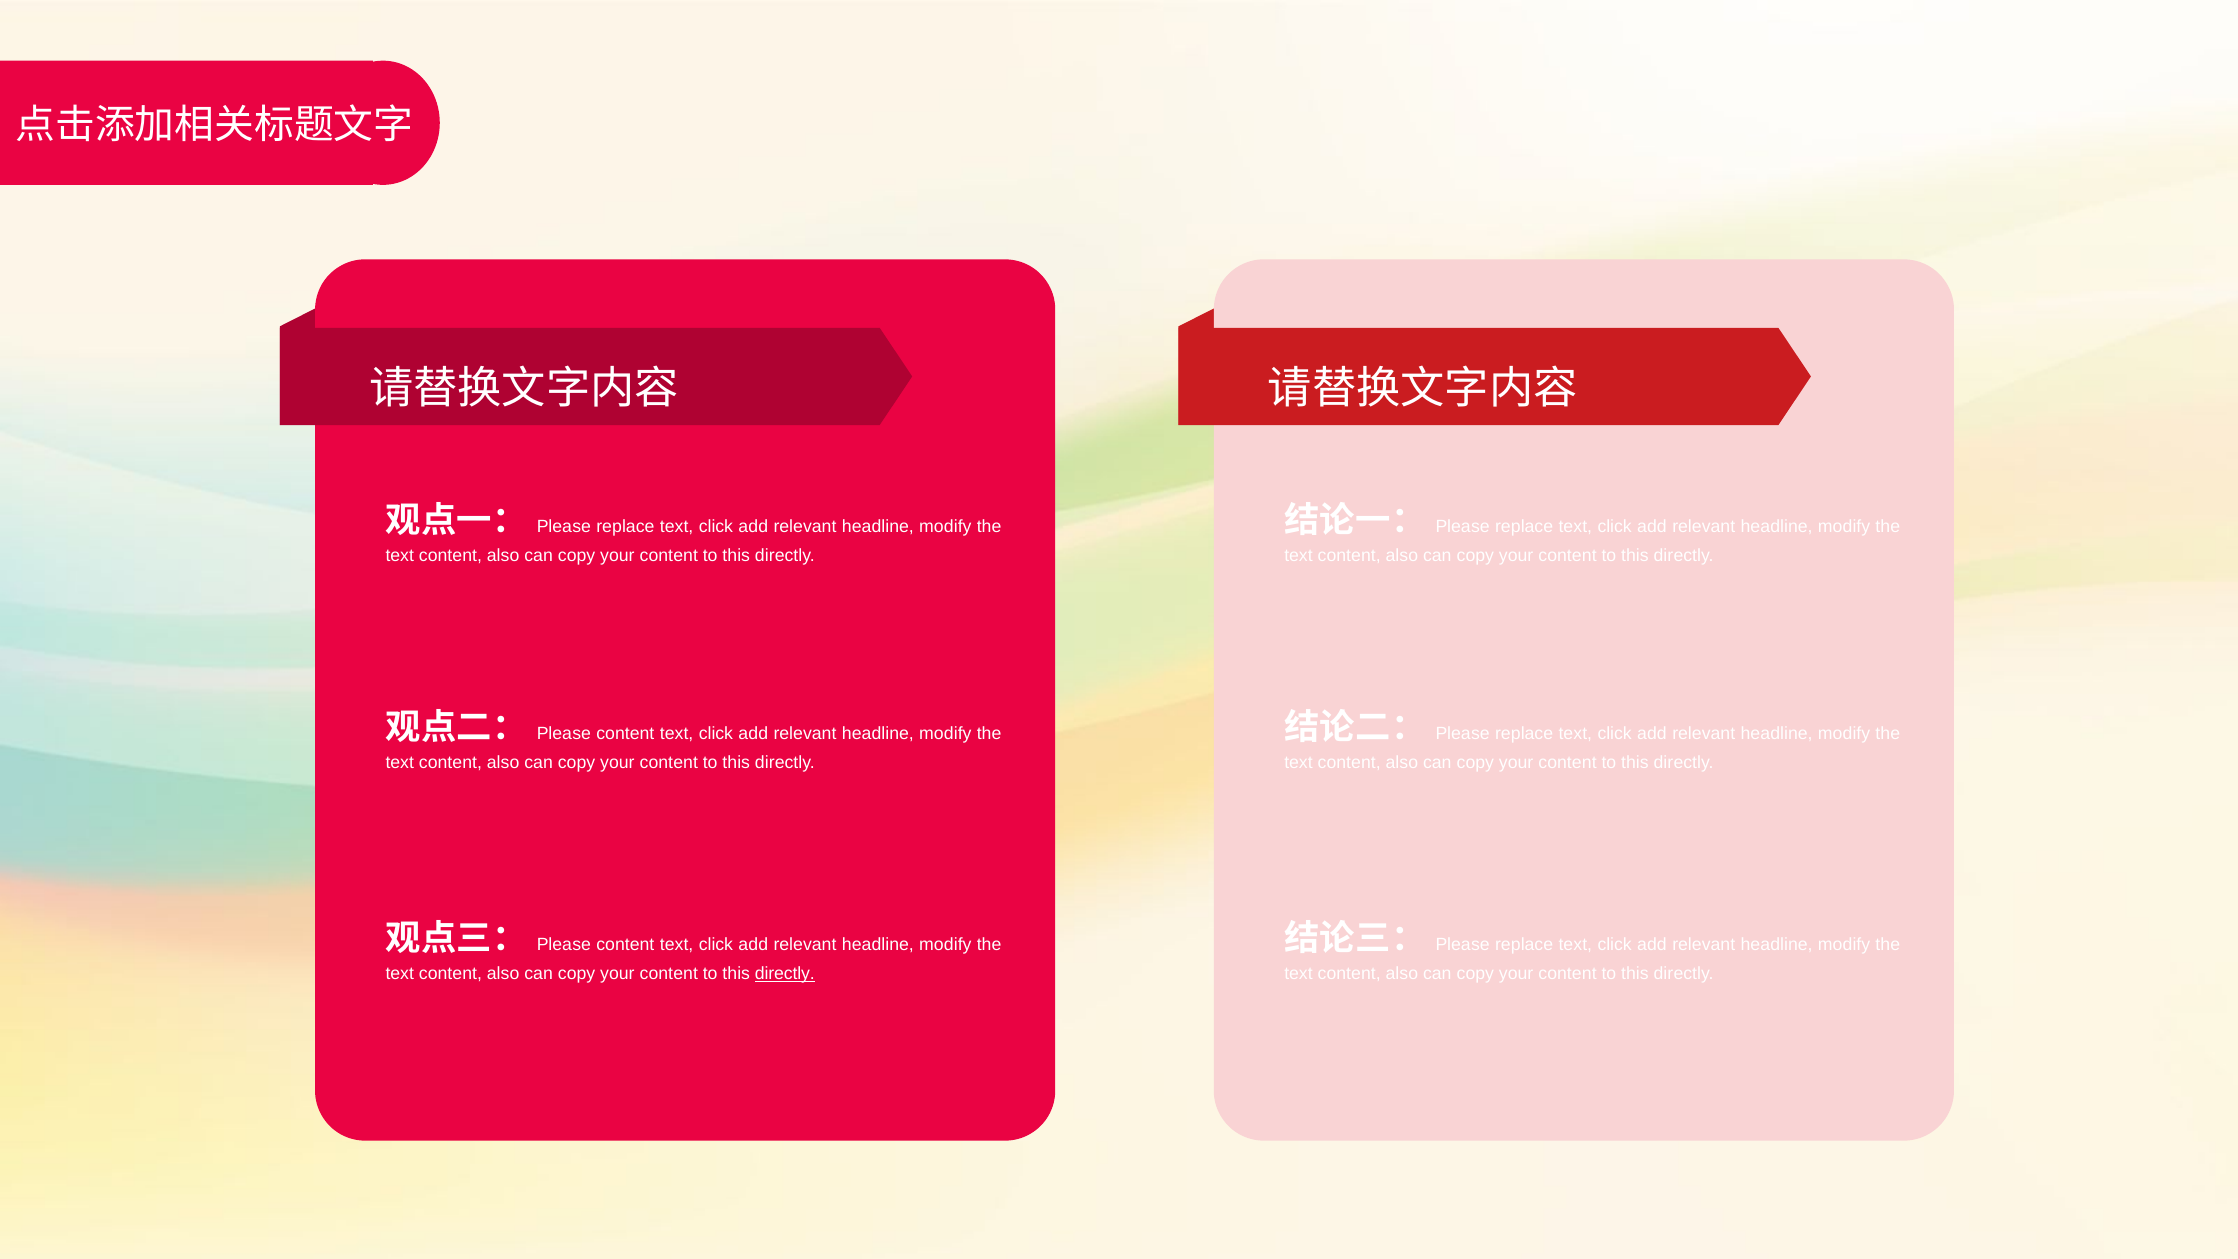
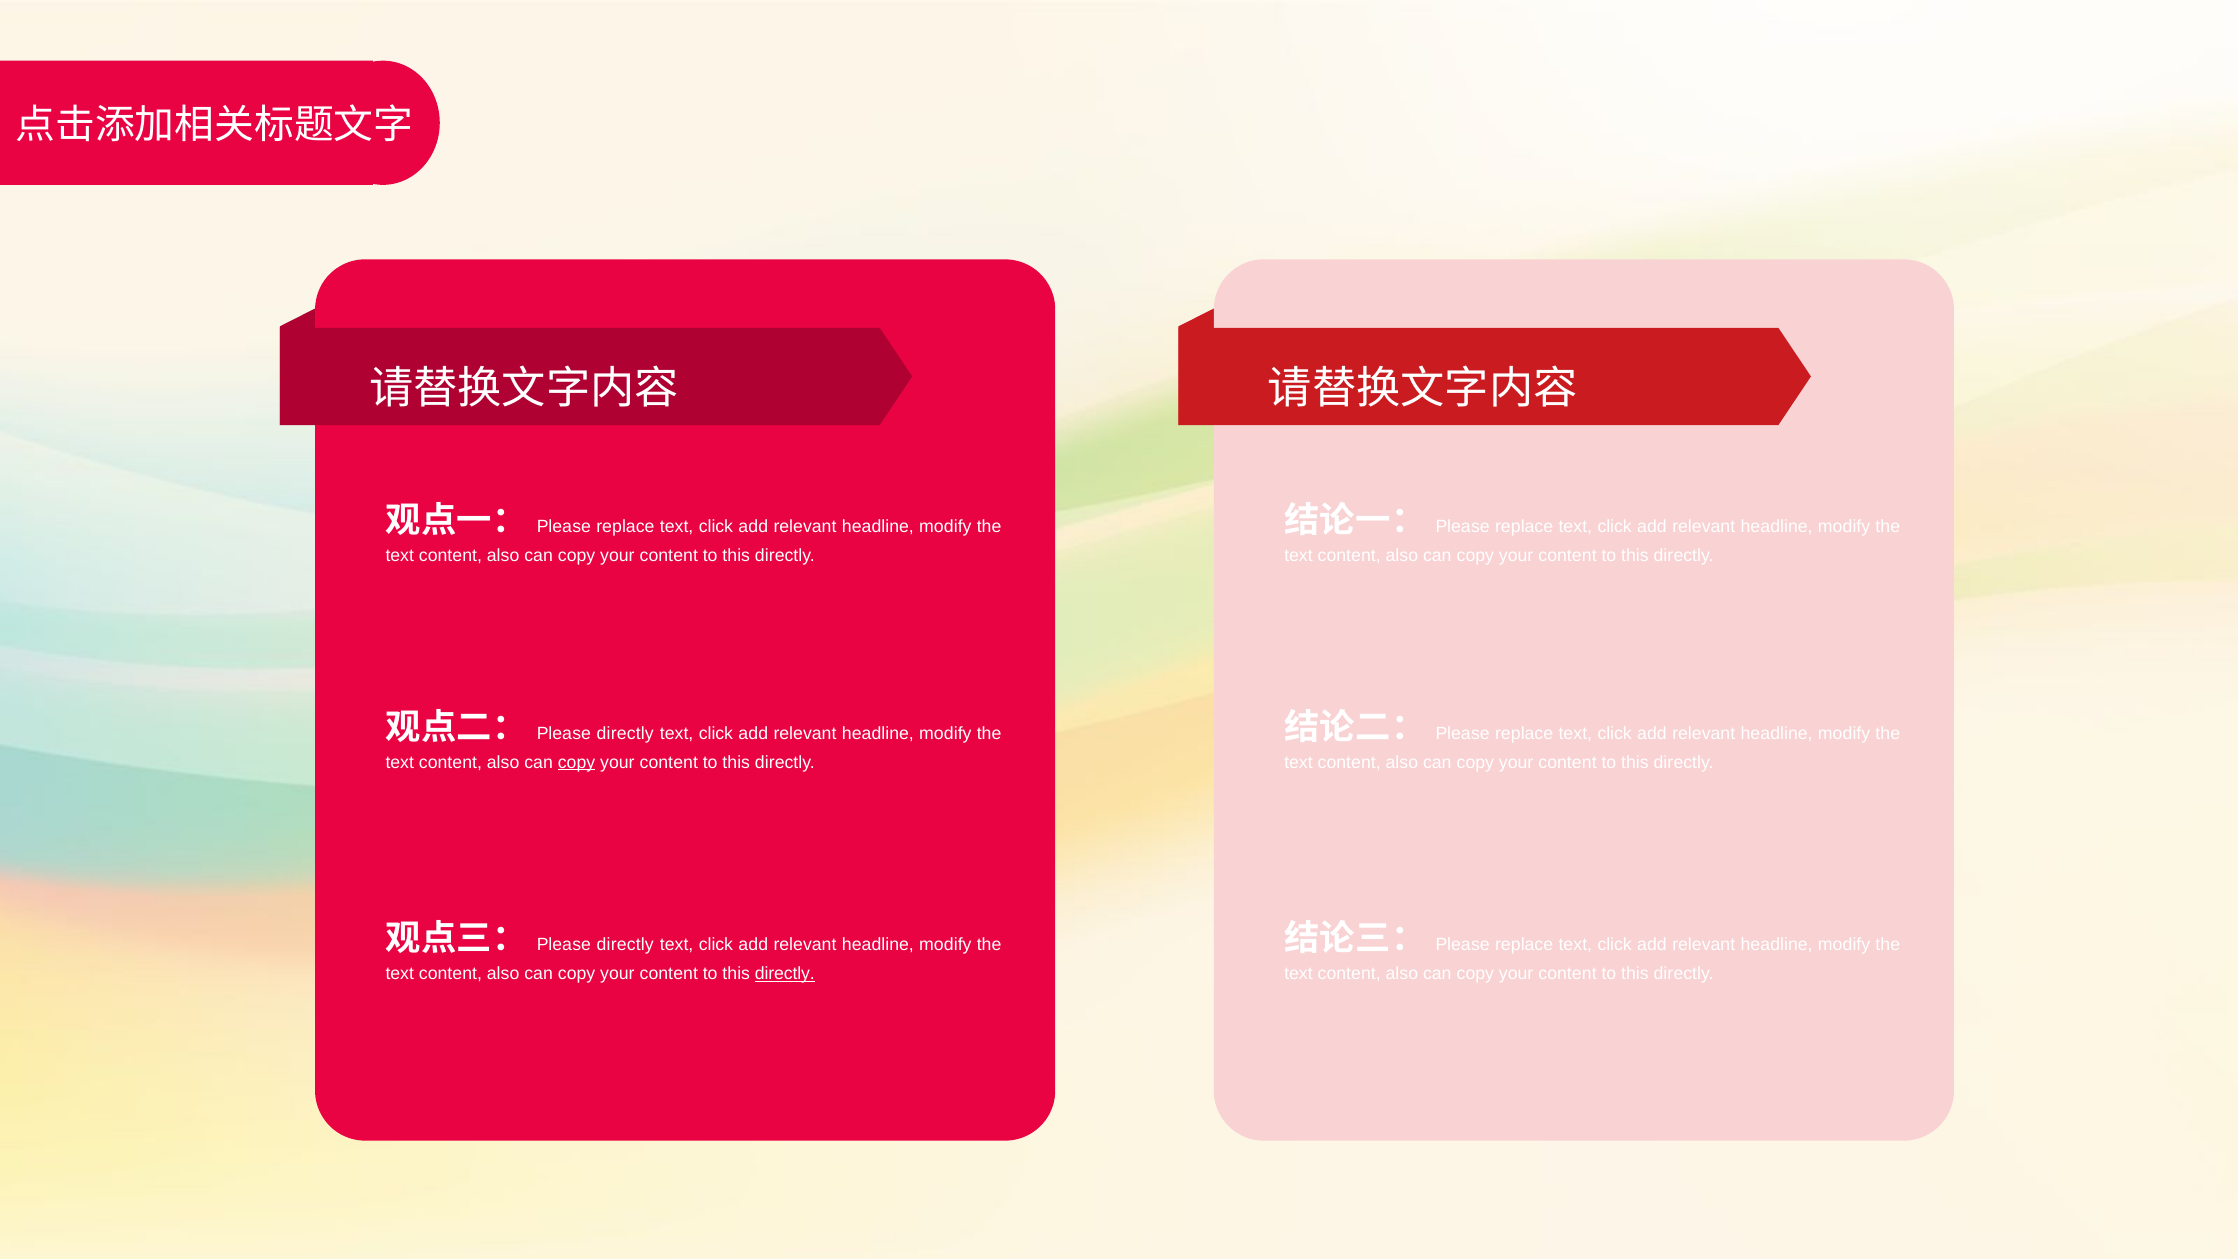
content at (625, 733): content -> directly
copy at (577, 762) underline: none -> present
content at (625, 945): content -> directly
